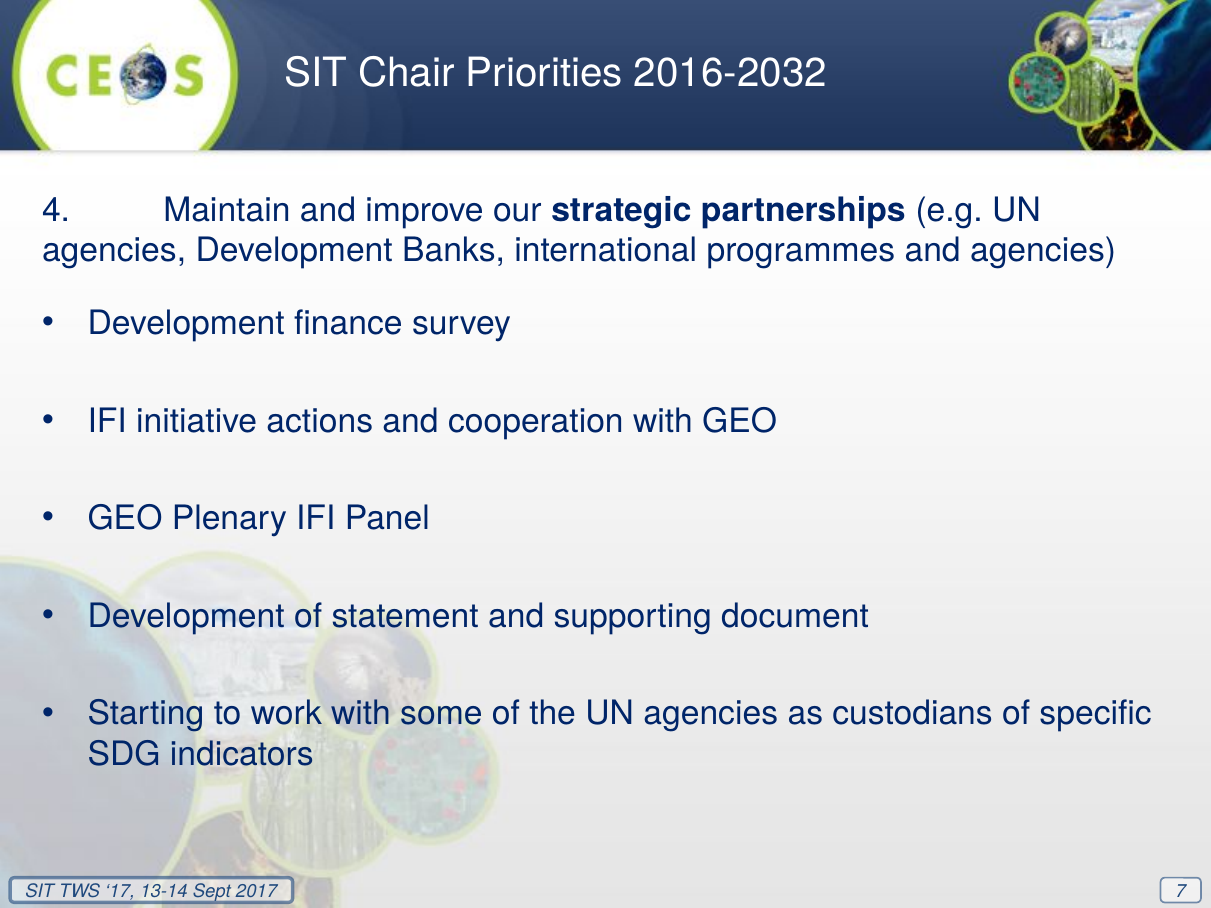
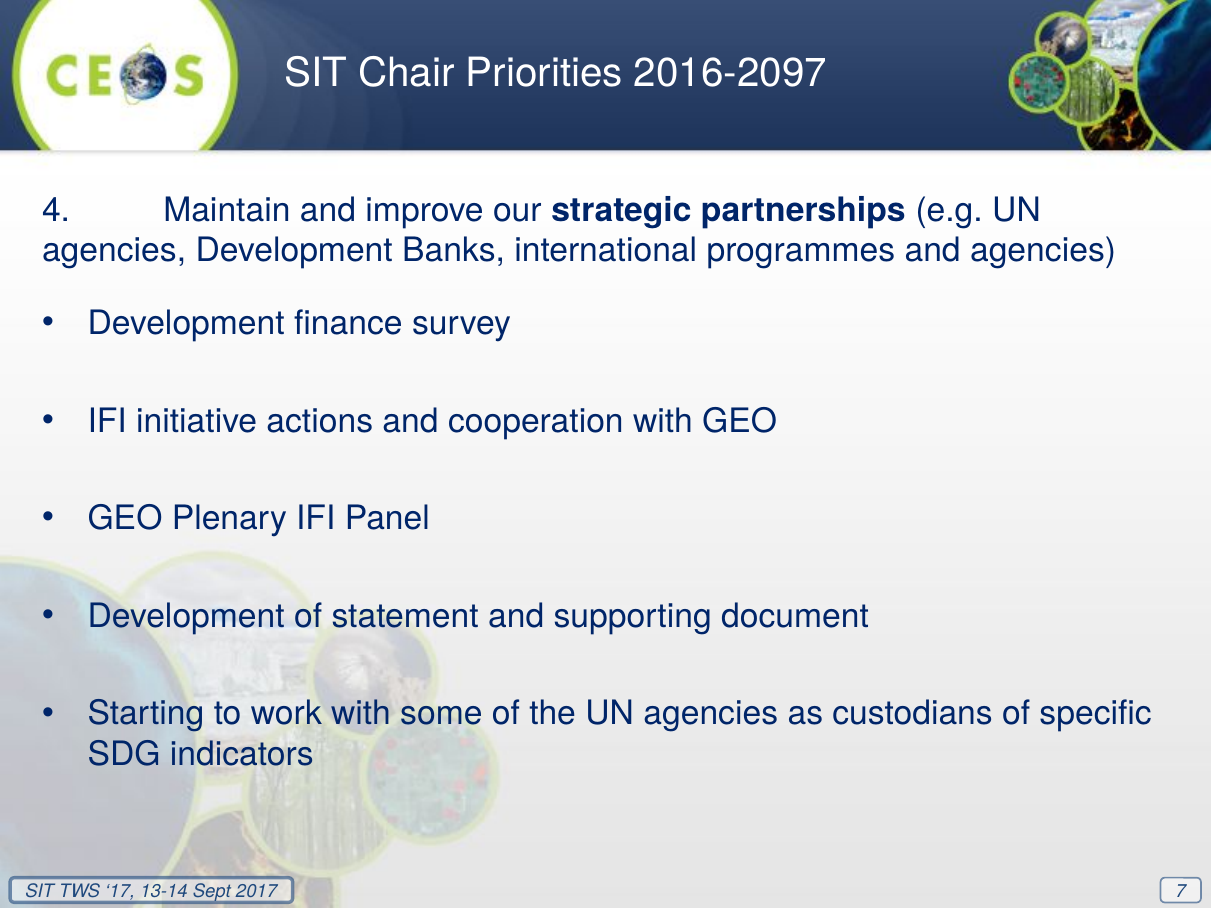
2016-2032: 2016-2032 -> 2016-2097
